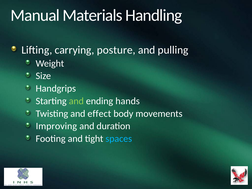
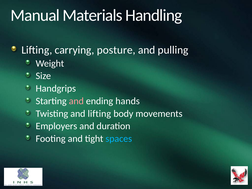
and at (76, 101) colour: light green -> pink
and effect: effect -> lifting
Improving: Improving -> Employers
